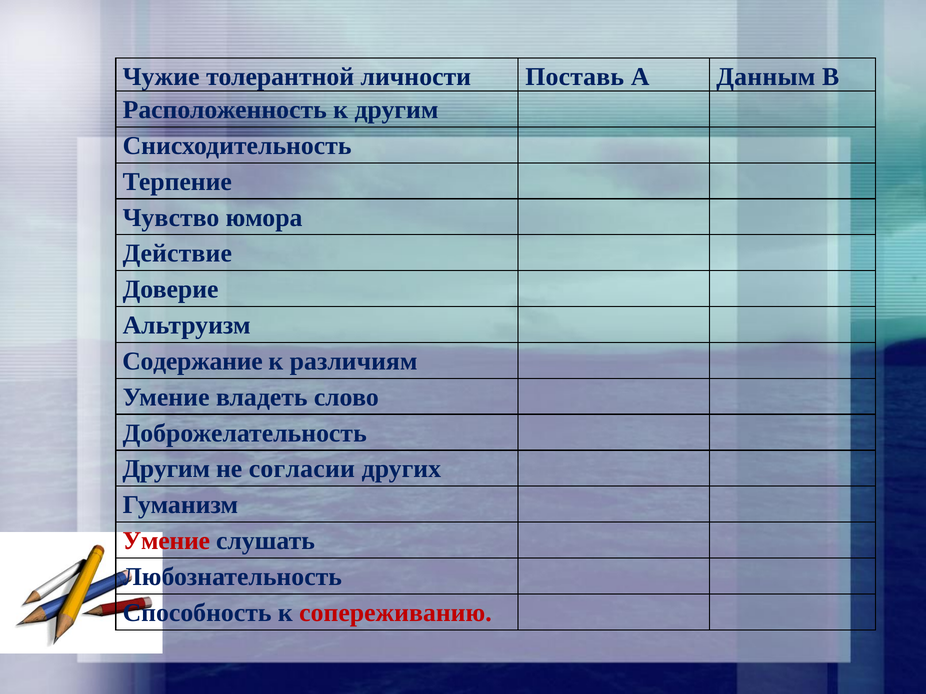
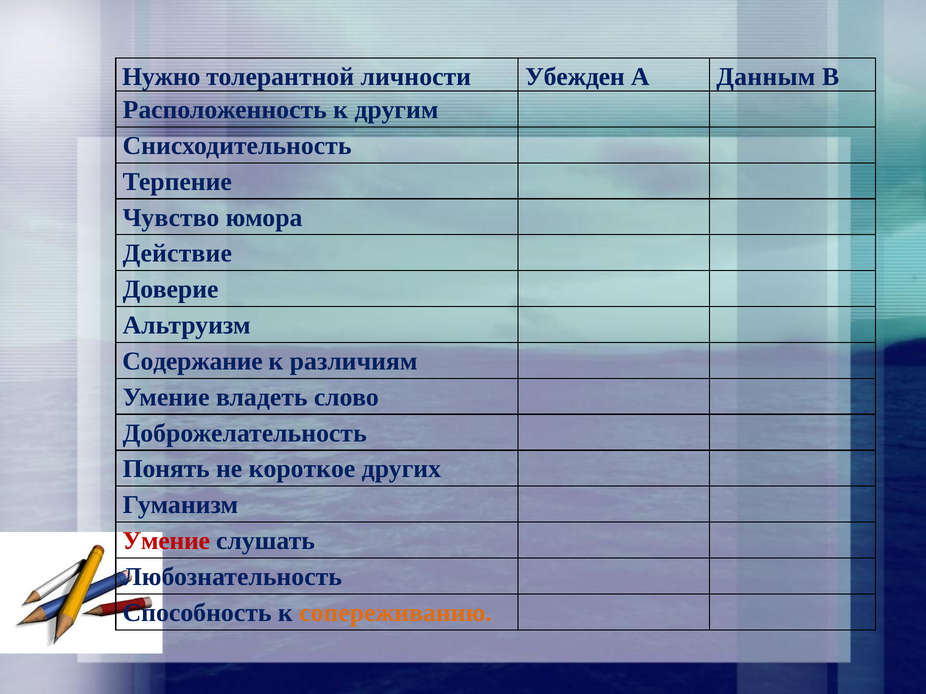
Чужие: Чужие -> Нужно
Поставь: Поставь -> Убежден
Другим at (166, 469): Другим -> Понять
согласии: согласии -> короткое
сопереживанию colour: red -> orange
